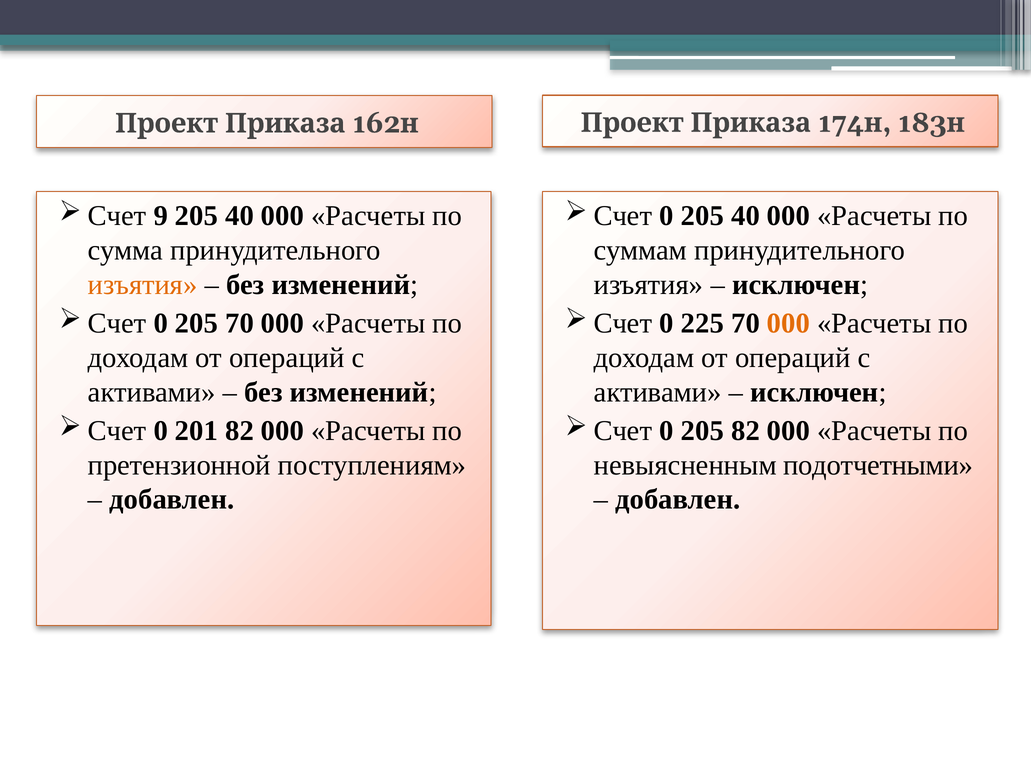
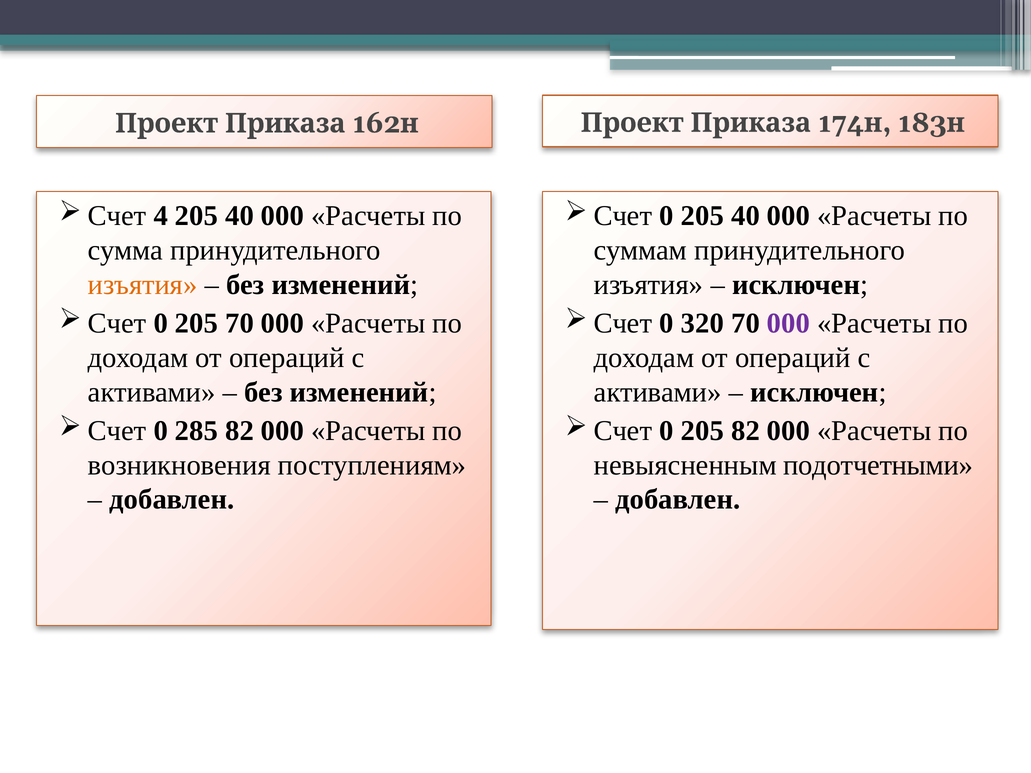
9: 9 -> 4
225: 225 -> 320
000 at (788, 323) colour: orange -> purple
201: 201 -> 285
претензионной: претензионной -> возникновения
